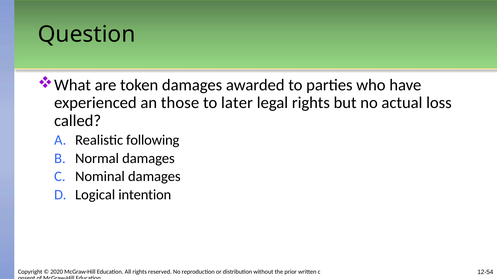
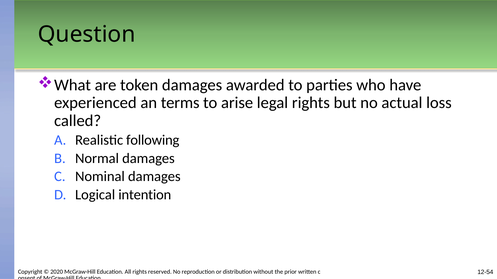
those: those -> terms
later: later -> arise
